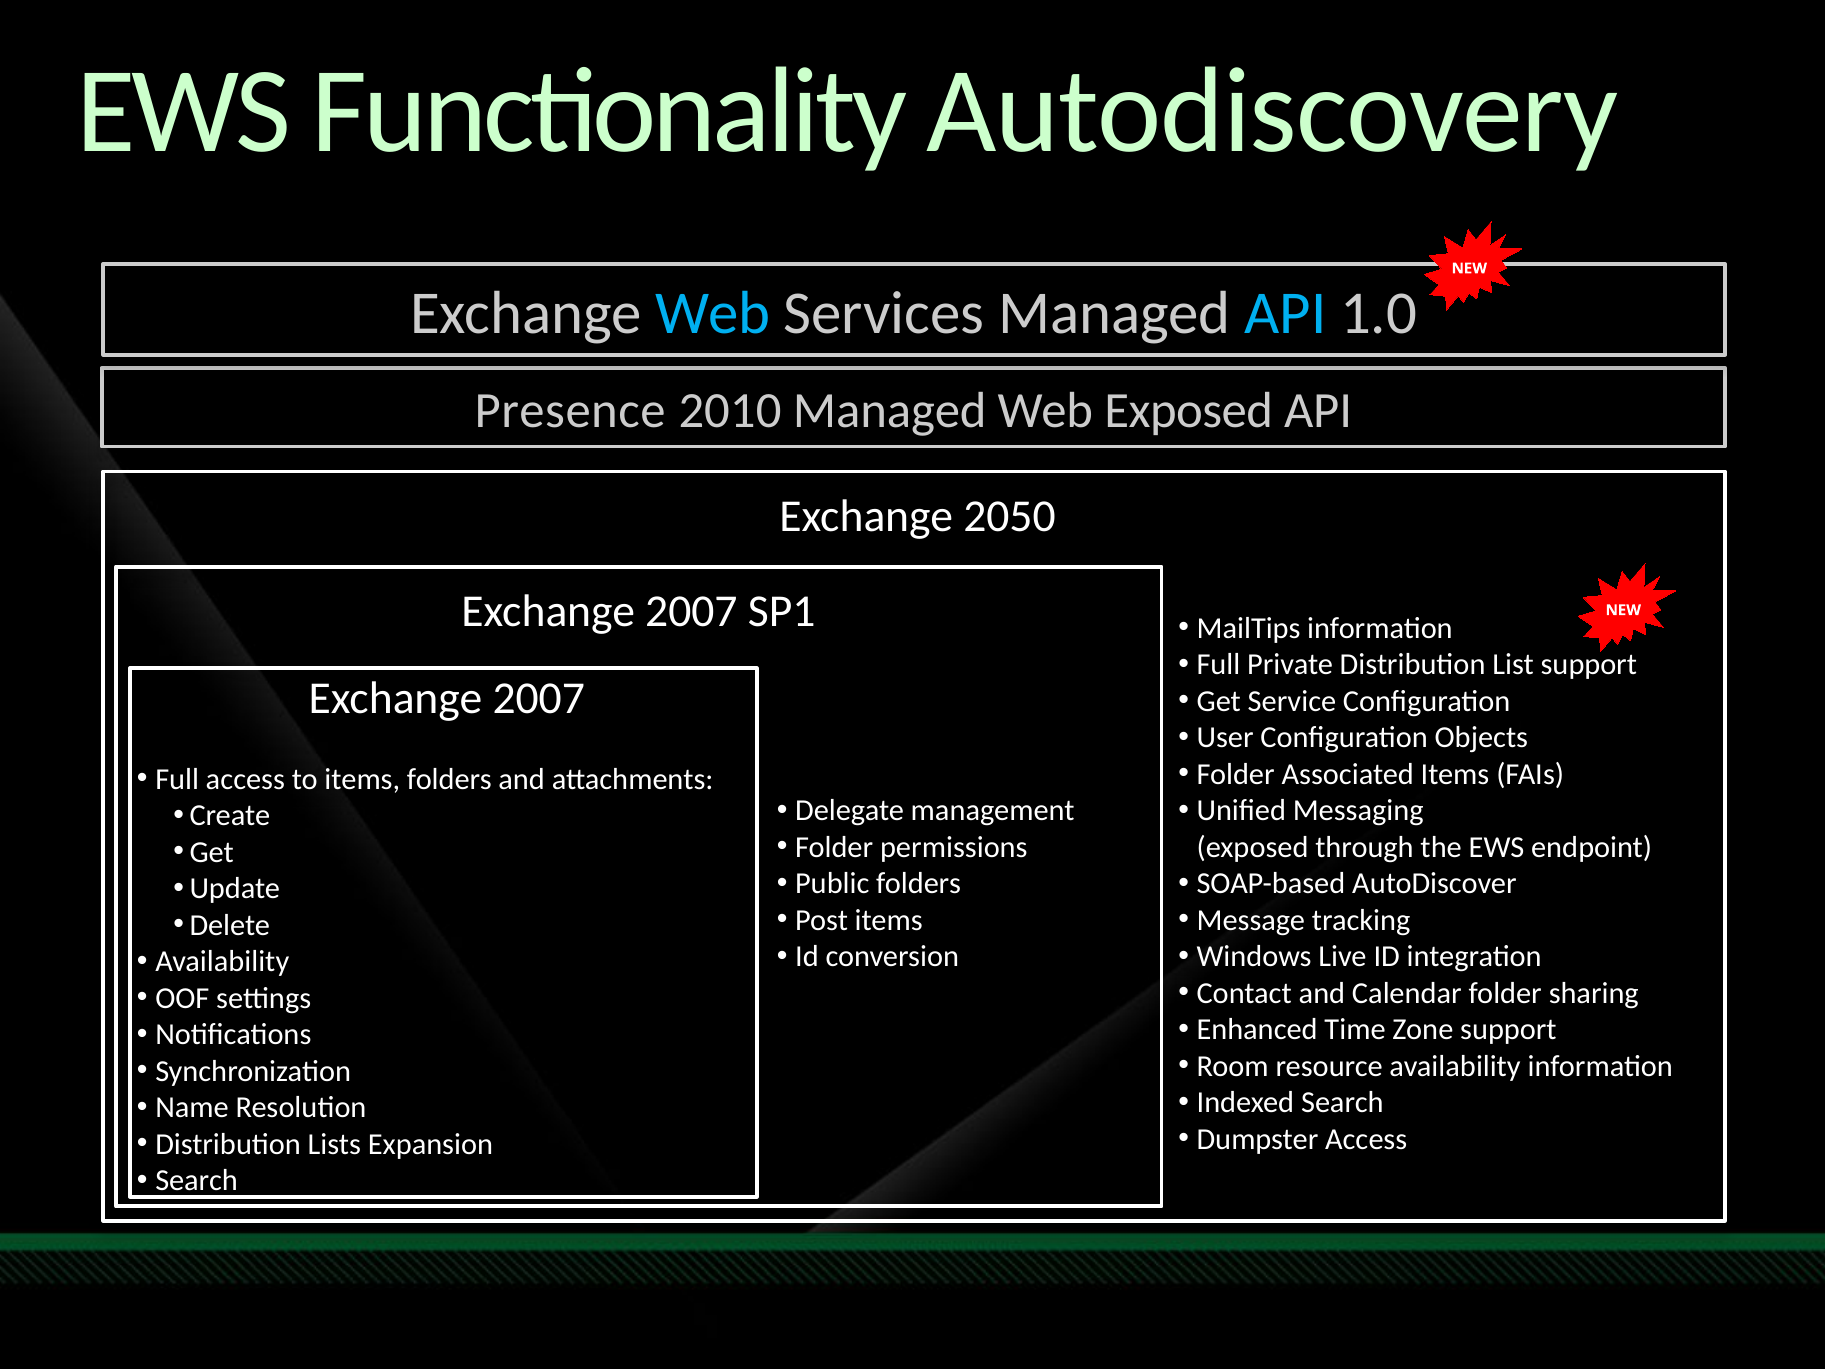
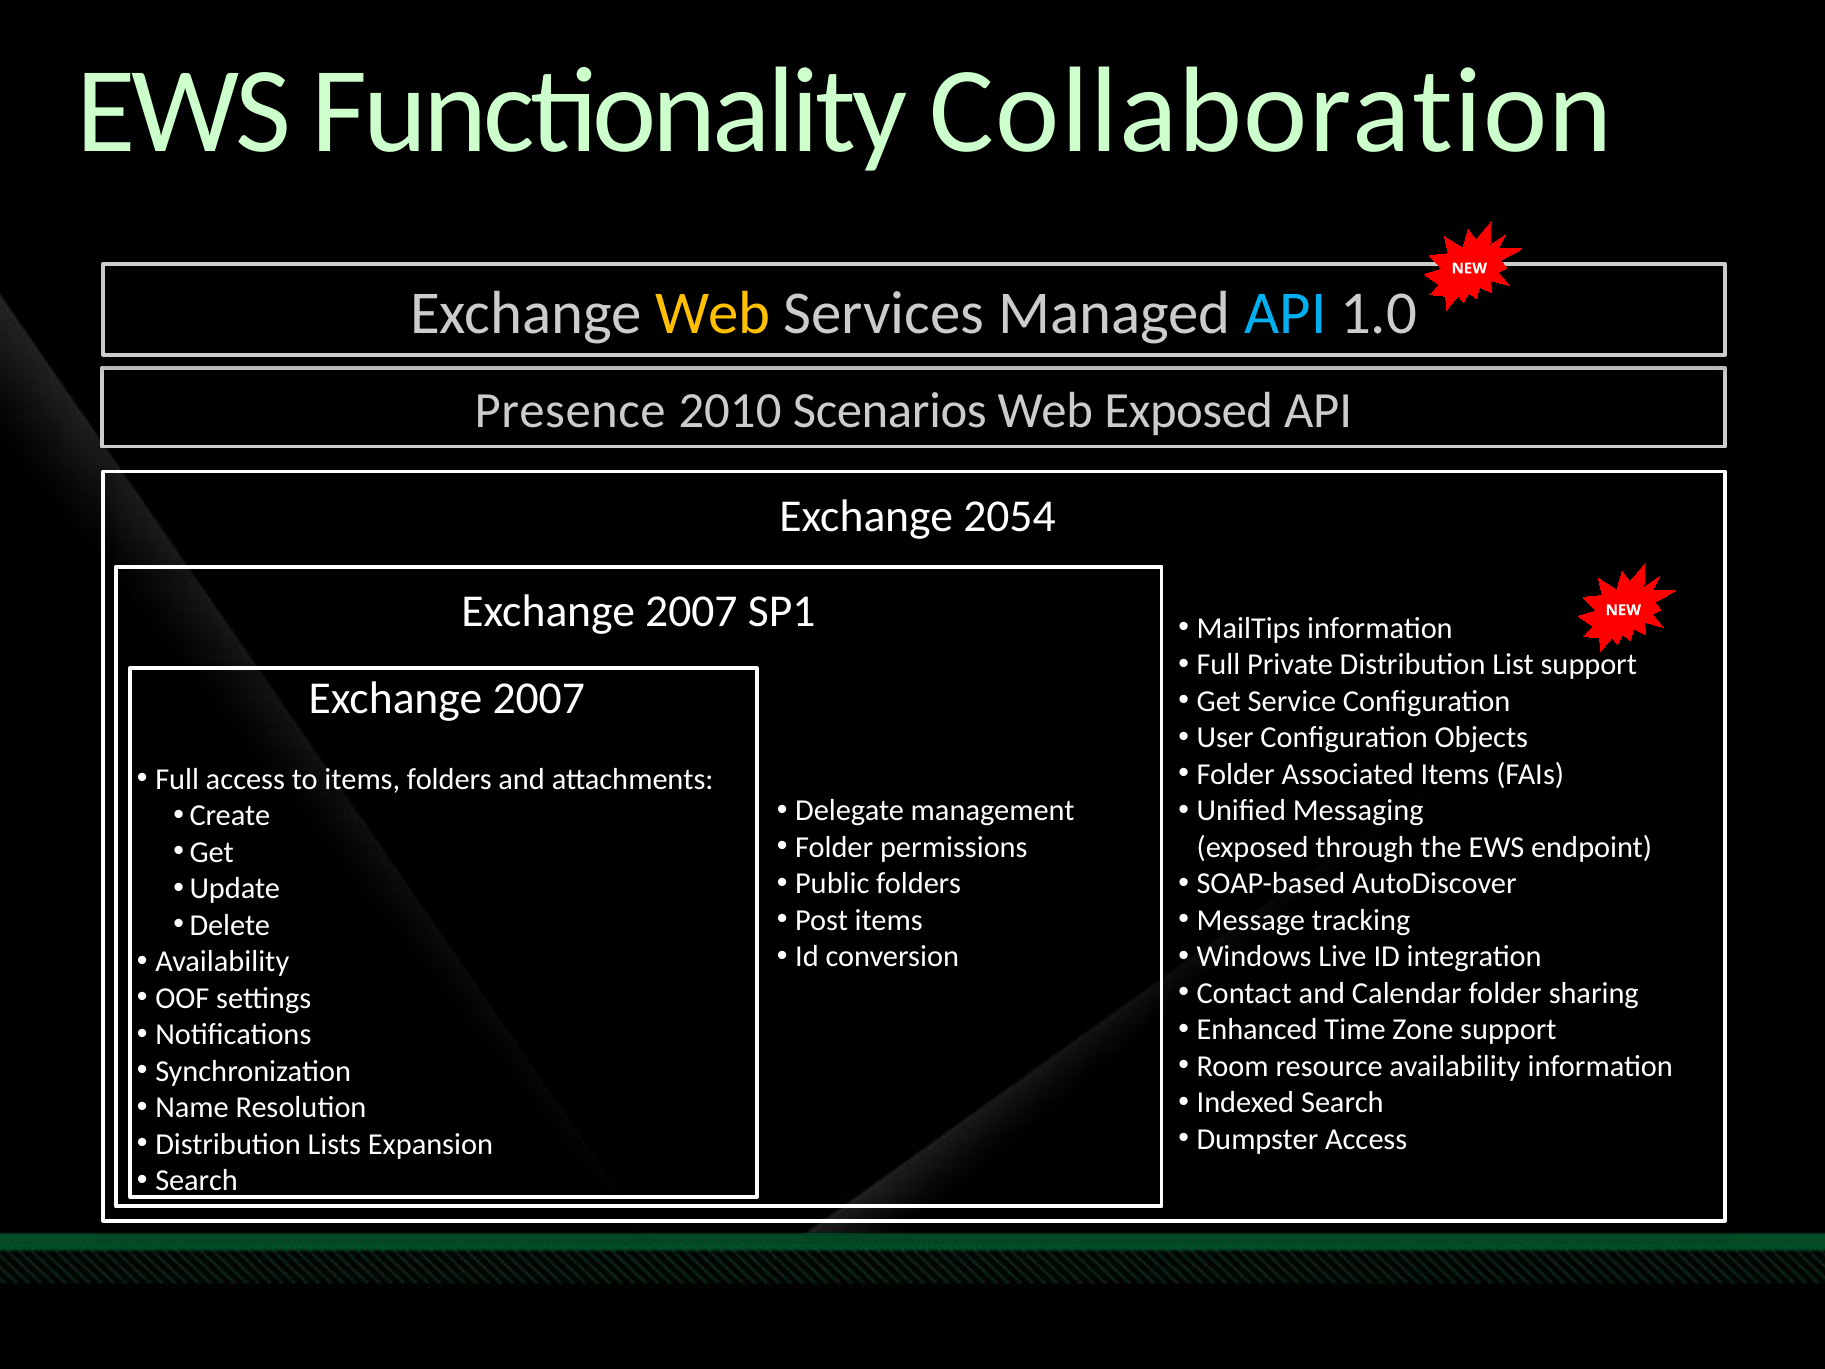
Autodiscovery: Autodiscovery -> Collaboration
Web at (713, 314) colour: light blue -> yellow
2010 Managed: Managed -> Scenarios
2050: 2050 -> 2054
